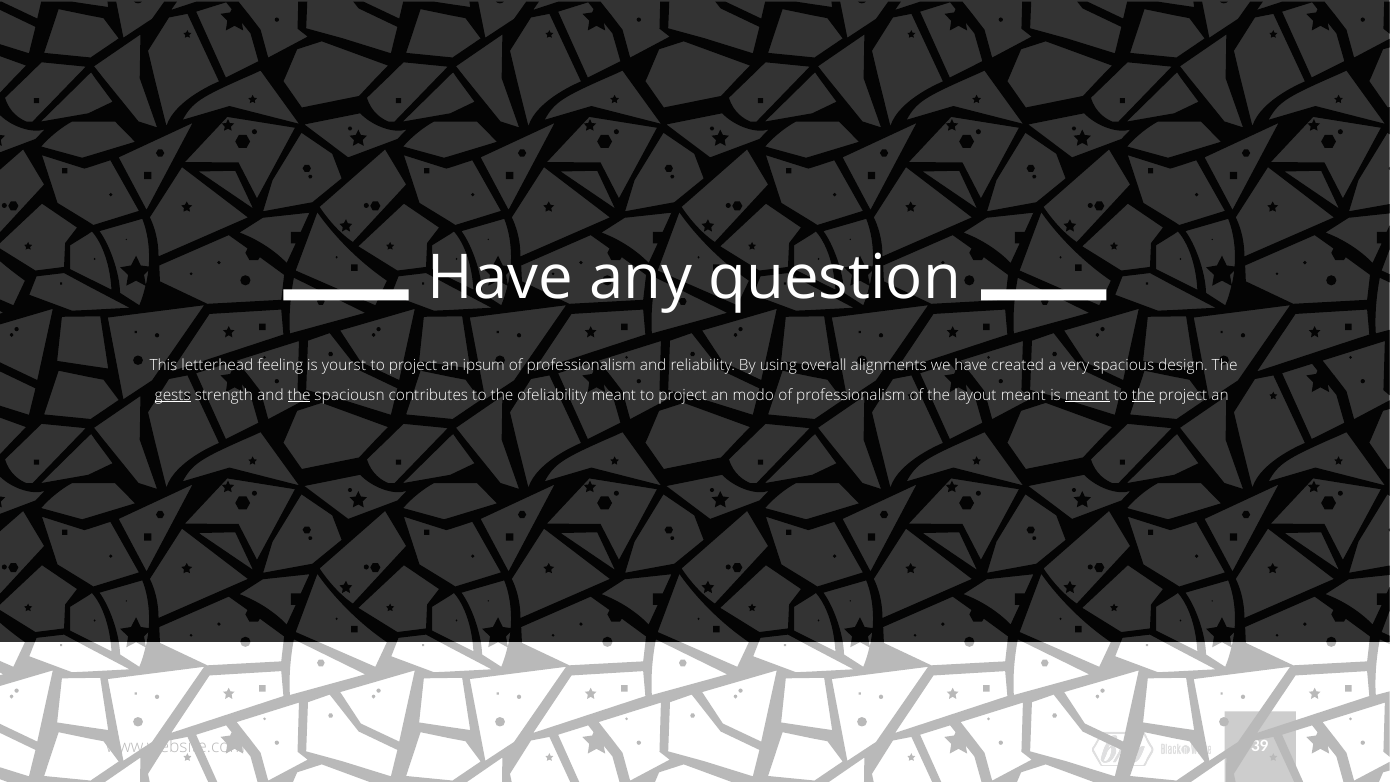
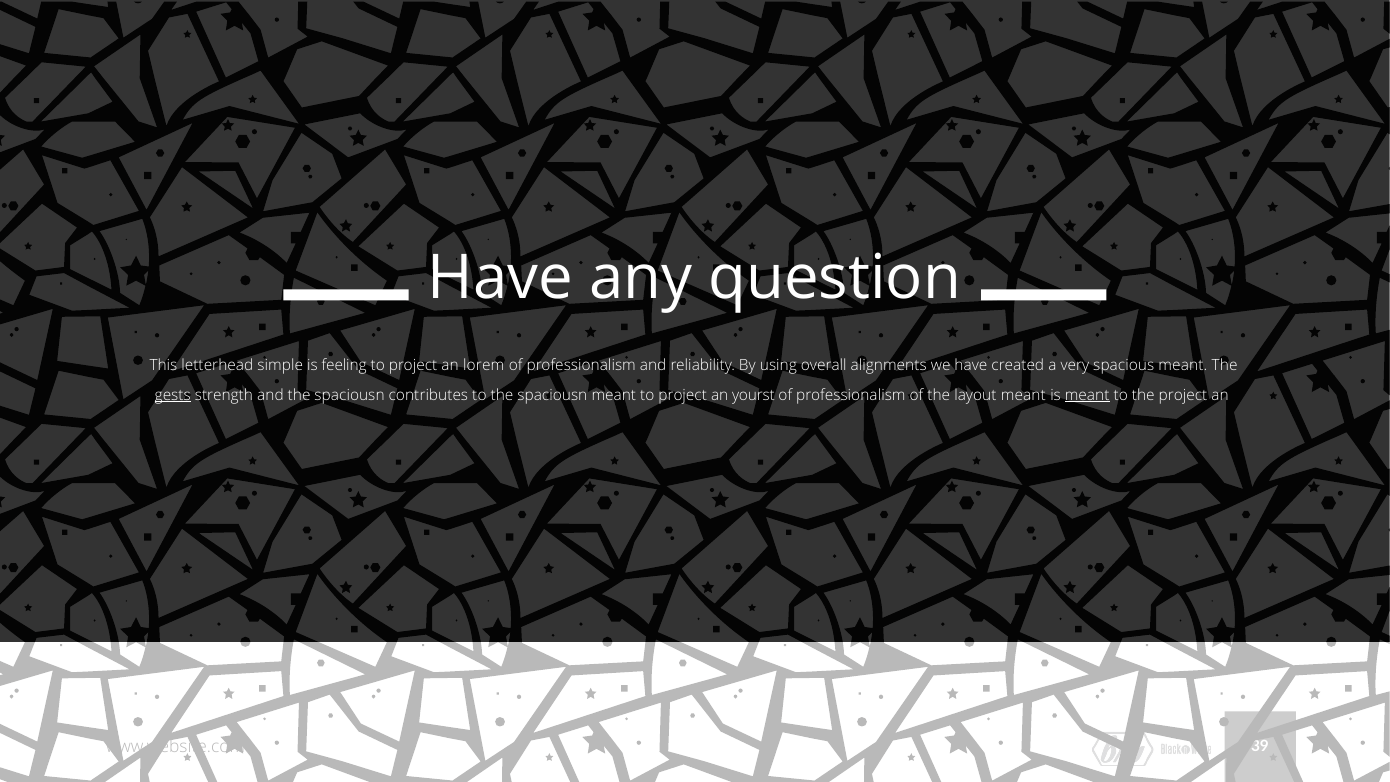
feeling: feeling -> simple
yourst: yourst -> feeling
ipsum: ipsum -> lorem
spacious design: design -> meant
the at (299, 395) underline: present -> none
to the ofeliability: ofeliability -> spaciousn
modo: modo -> yourst
the at (1143, 395) underline: present -> none
